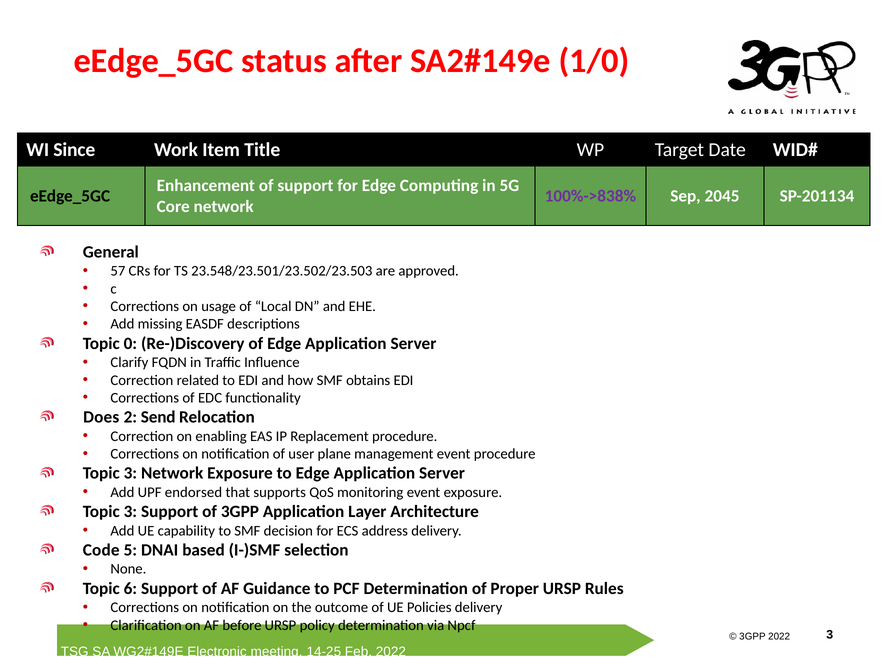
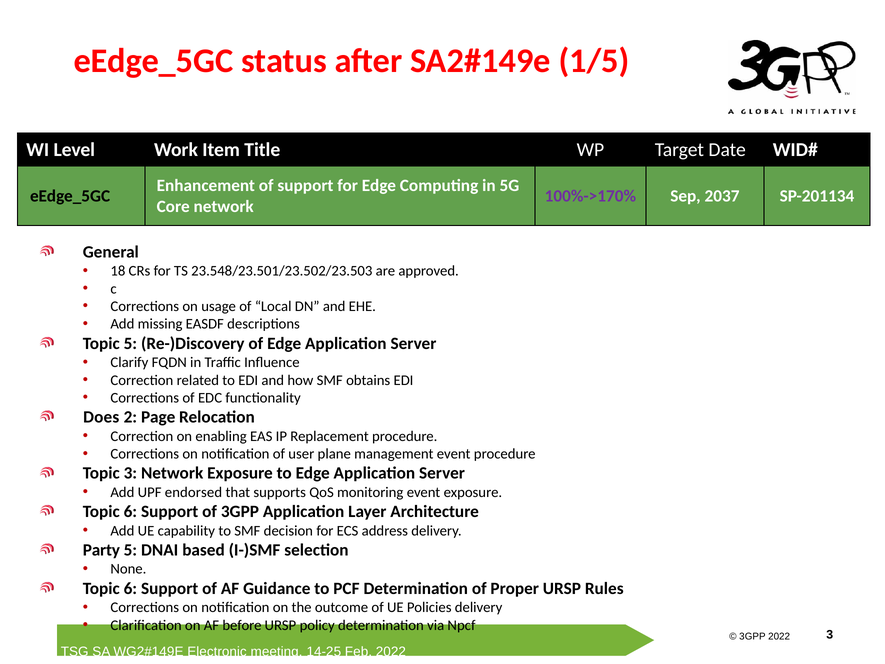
1/0: 1/0 -> 1/5
Since: Since -> Level
100%->838%: 100%->838% -> 100%->170%
2045: 2045 -> 2037
57: 57 -> 18
Topic 0: 0 -> 5
Send: Send -> Page
3 at (130, 511): 3 -> 6
Code: Code -> Party
